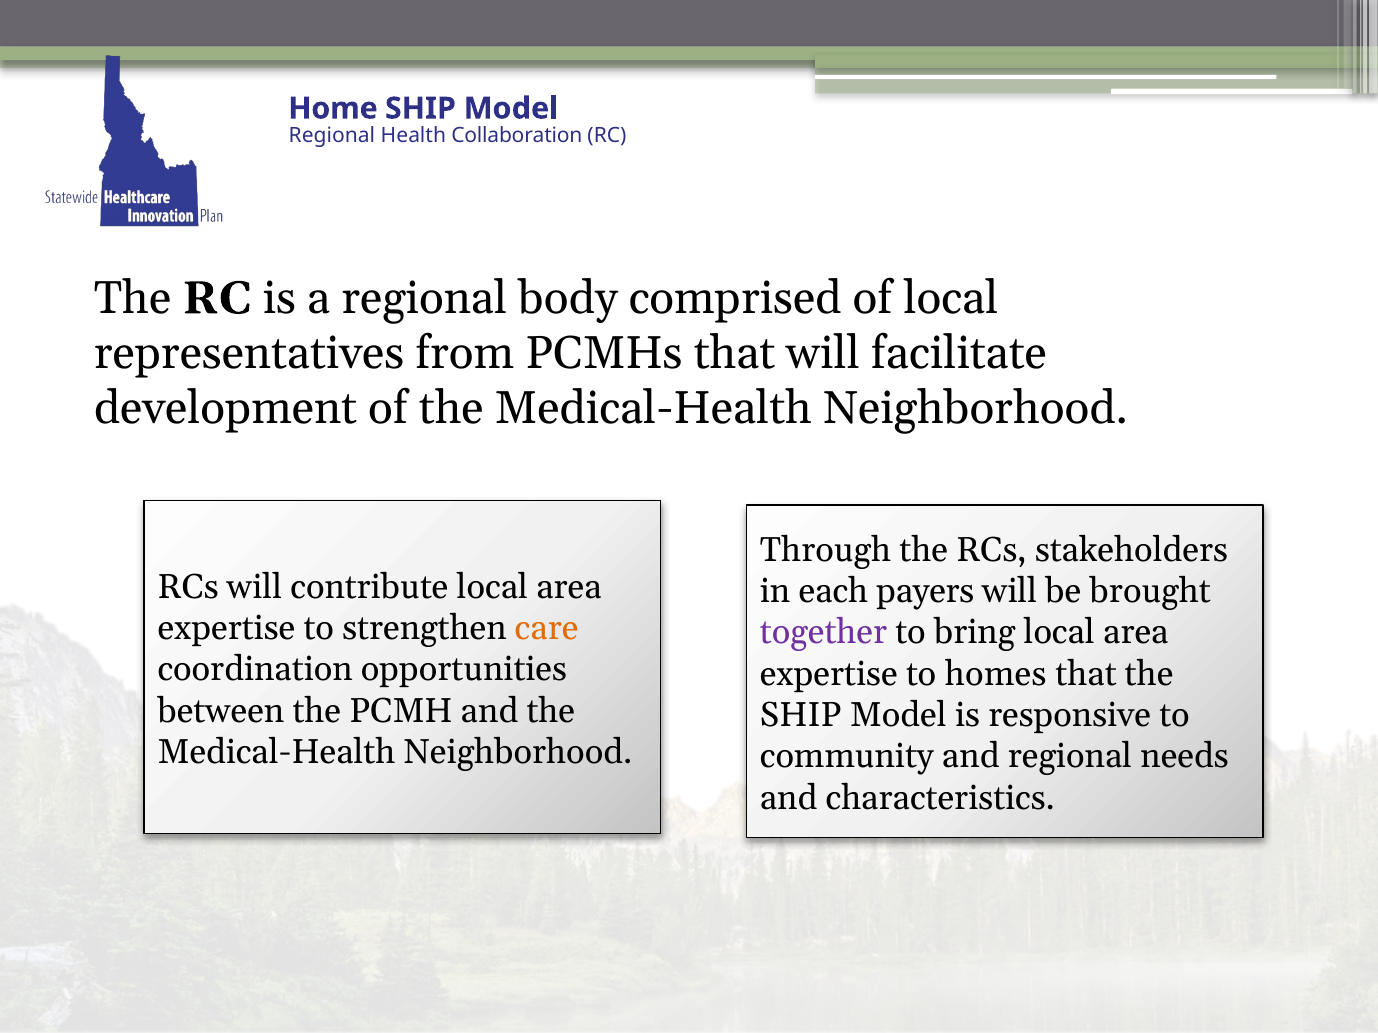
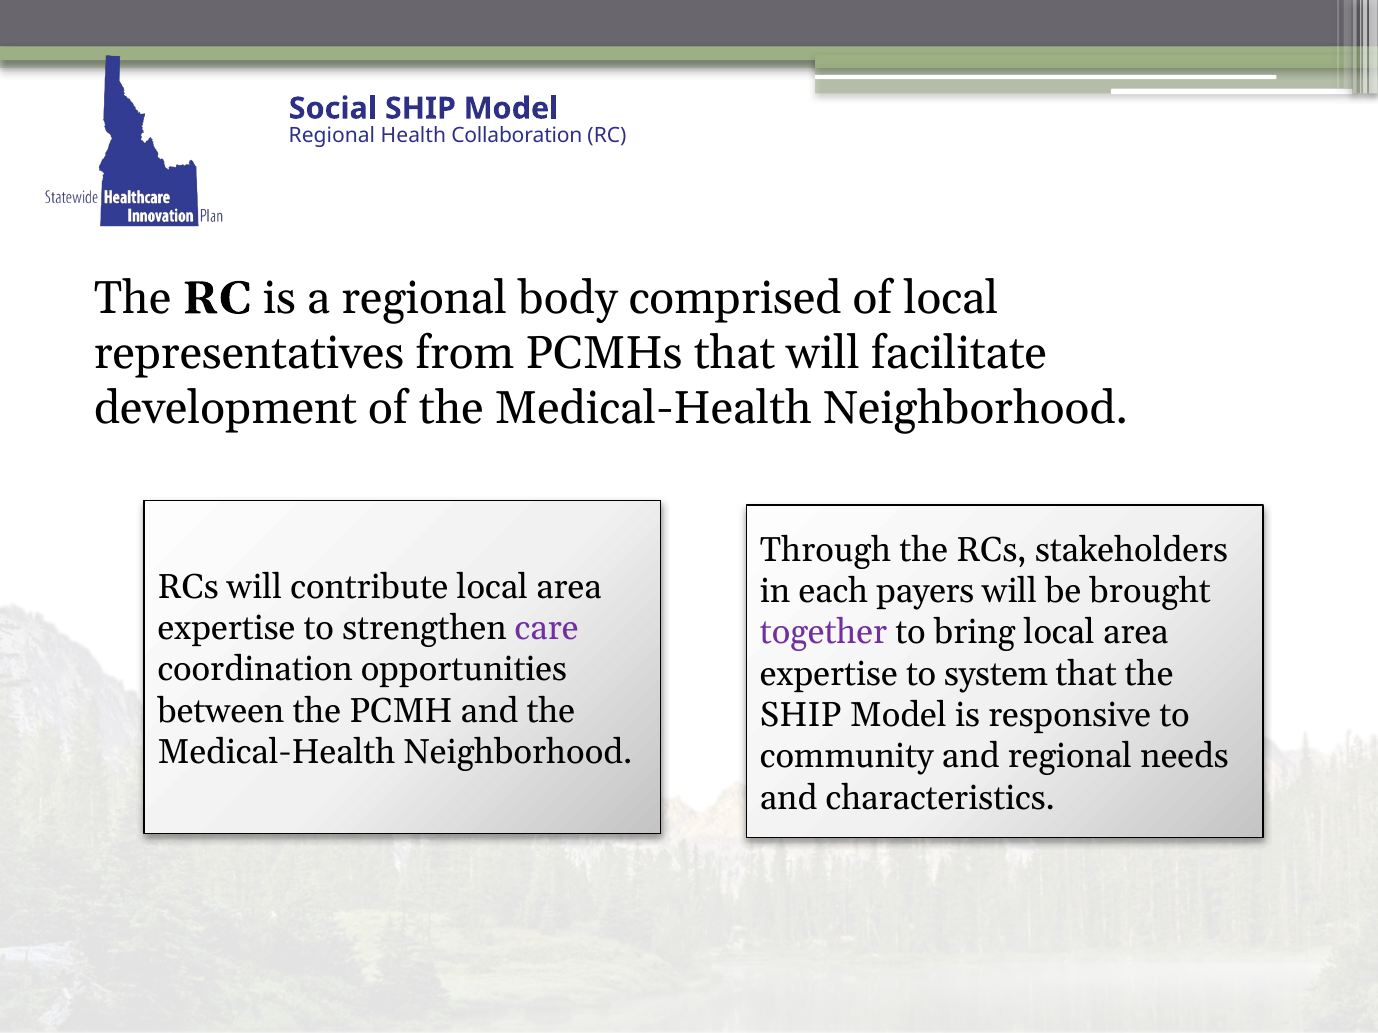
Home: Home -> Social
care colour: orange -> purple
homes: homes -> system
